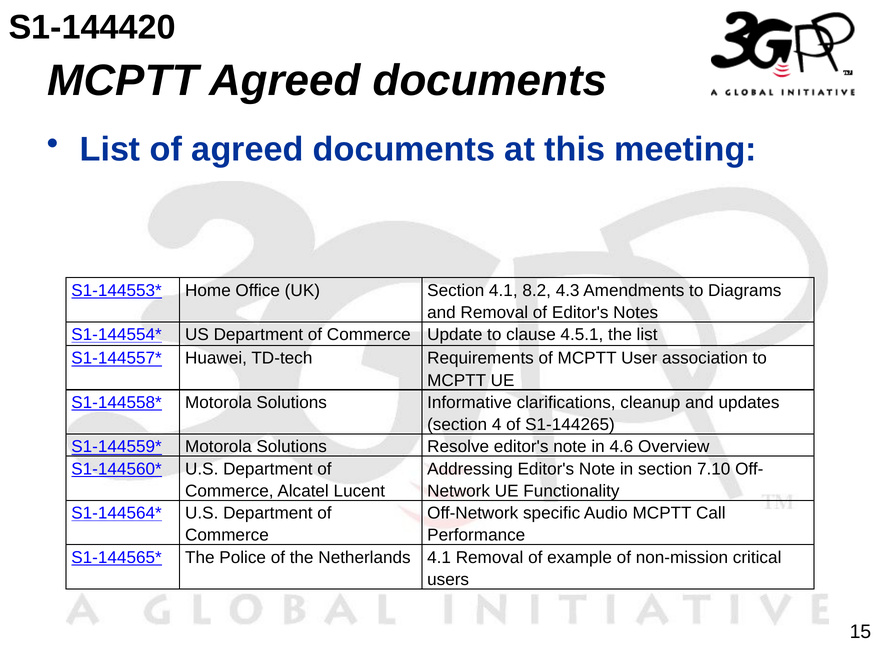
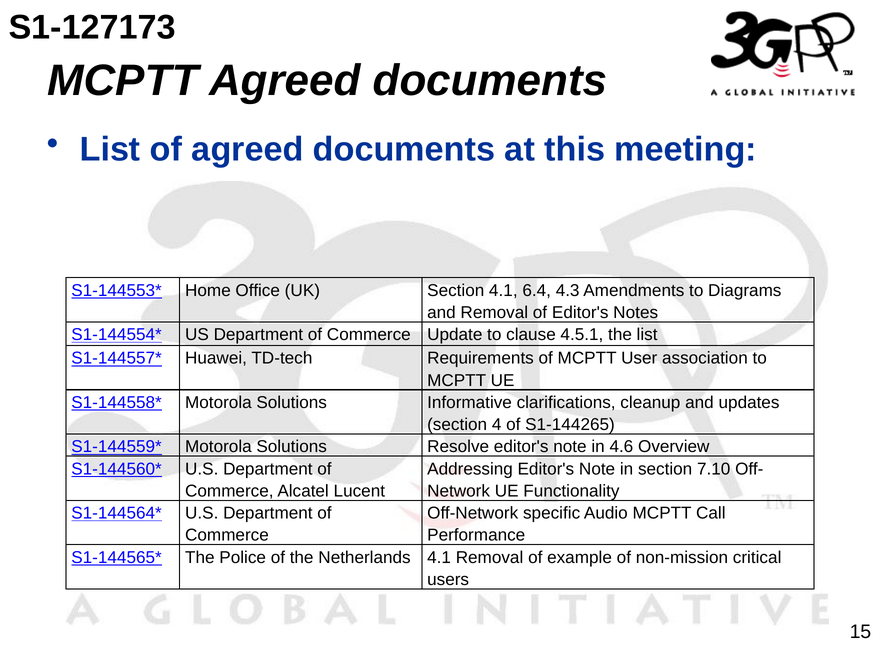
S1-144420: S1-144420 -> S1-127173
8.2: 8.2 -> 6.4
